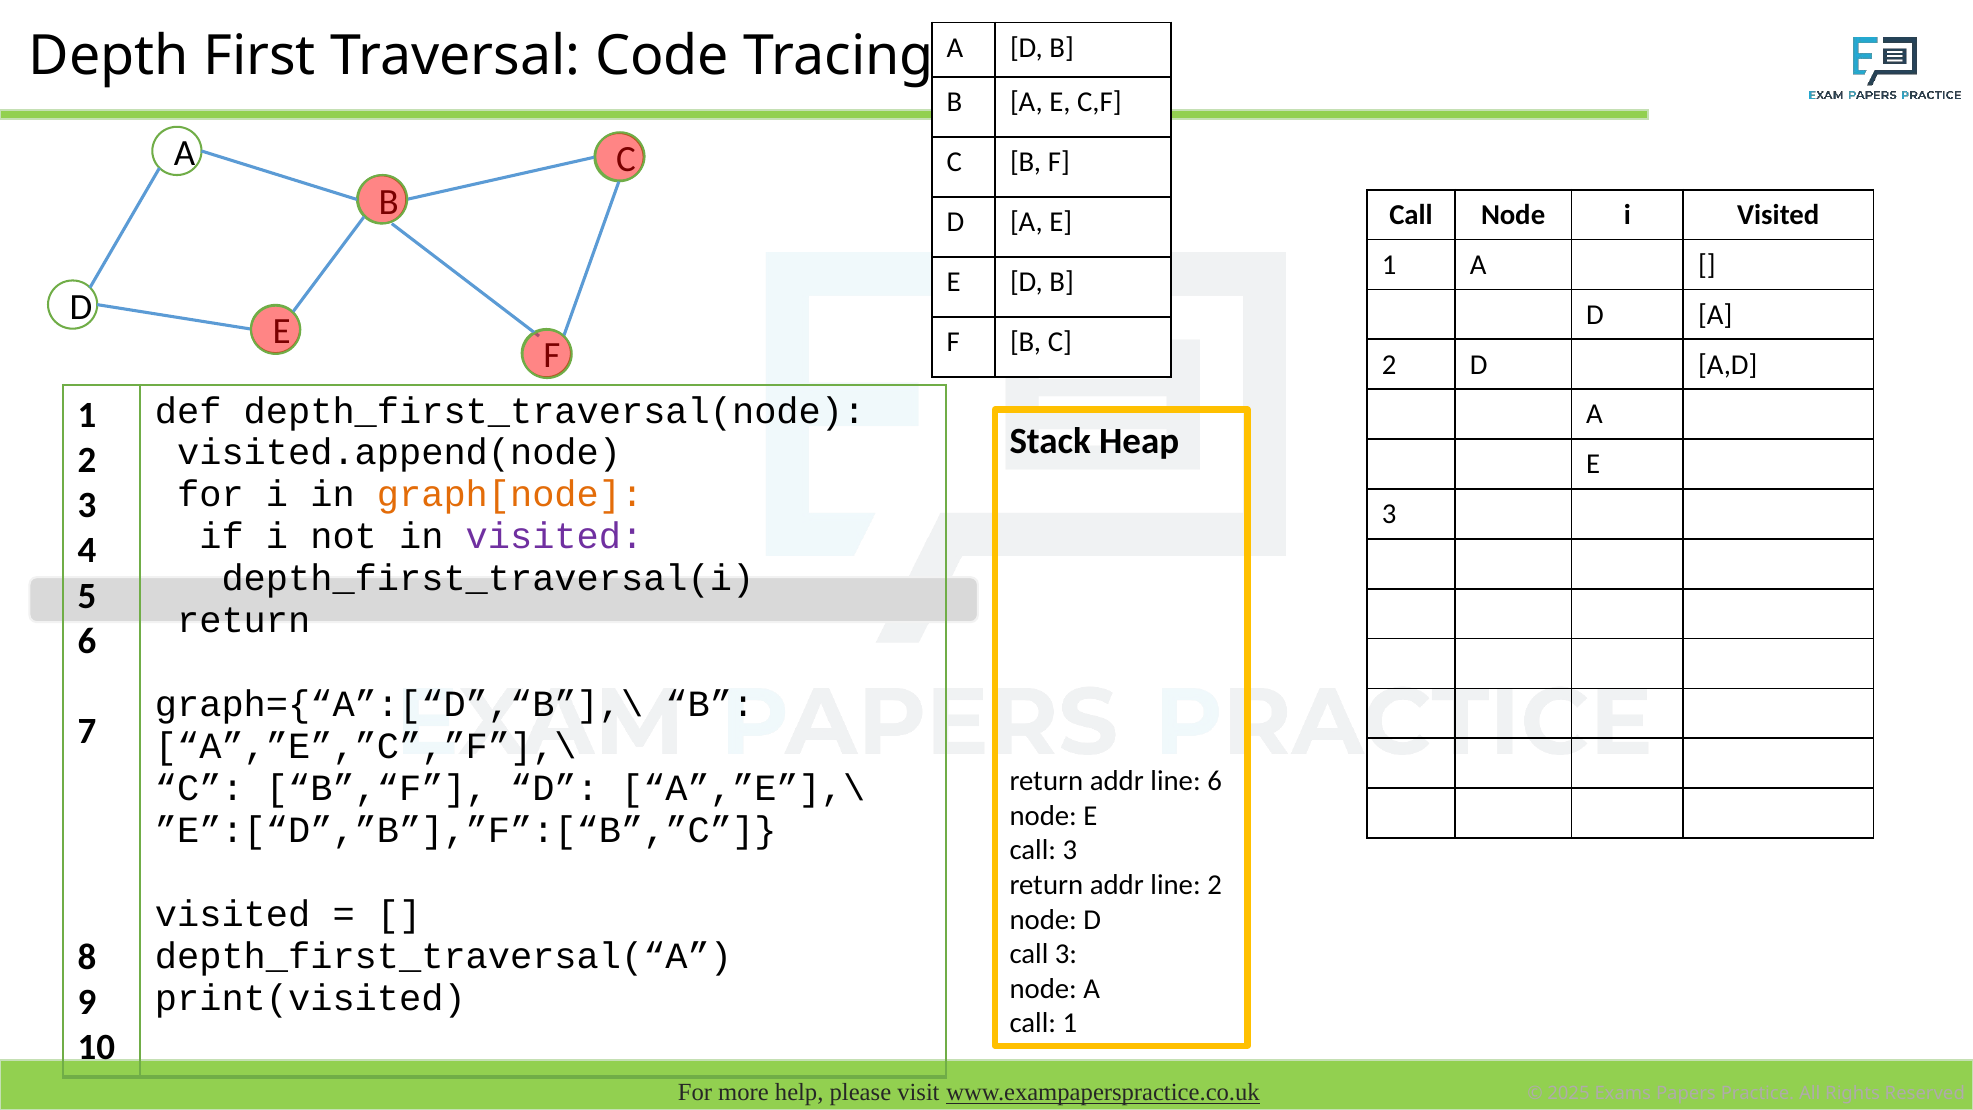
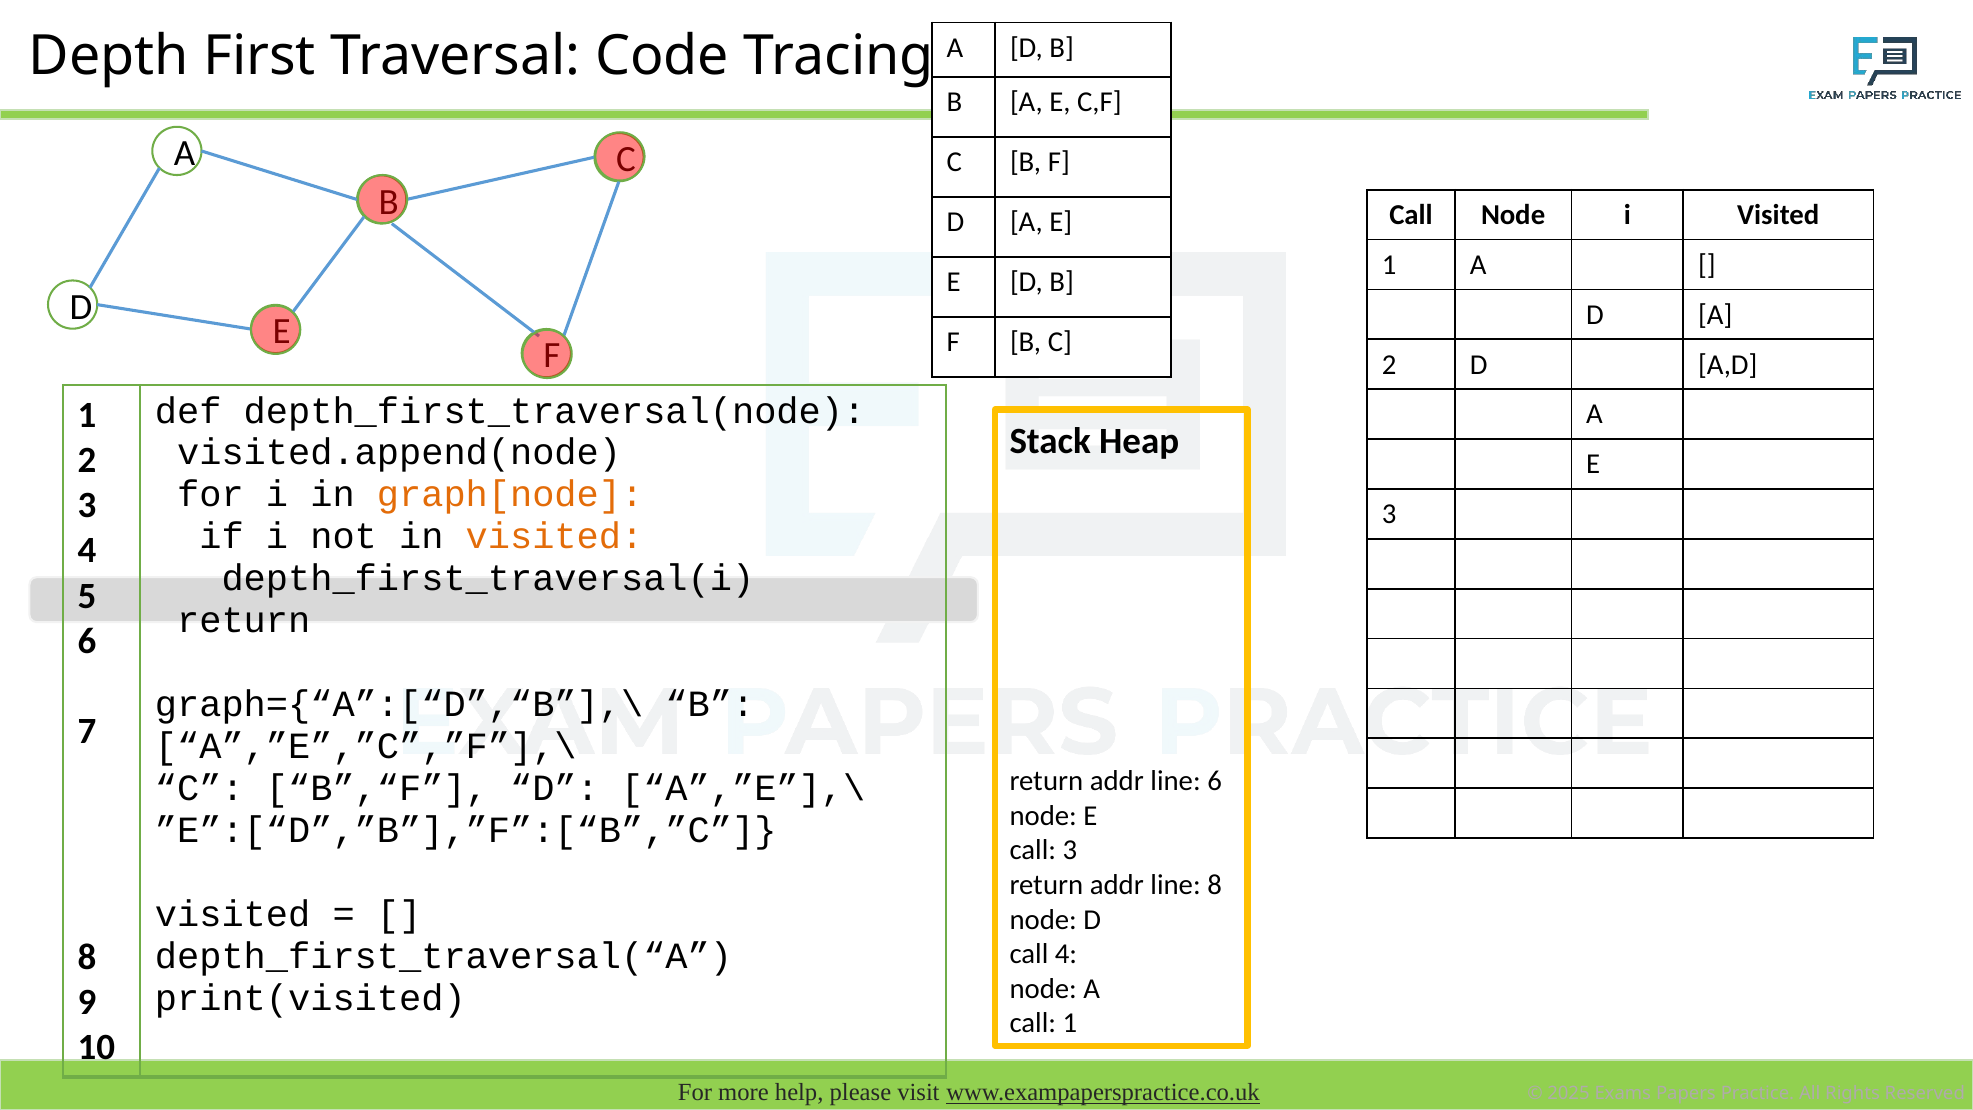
visited at (554, 537) colour: purple -> orange
line 2: 2 -> 8
3 at (1066, 954): 3 -> 4
